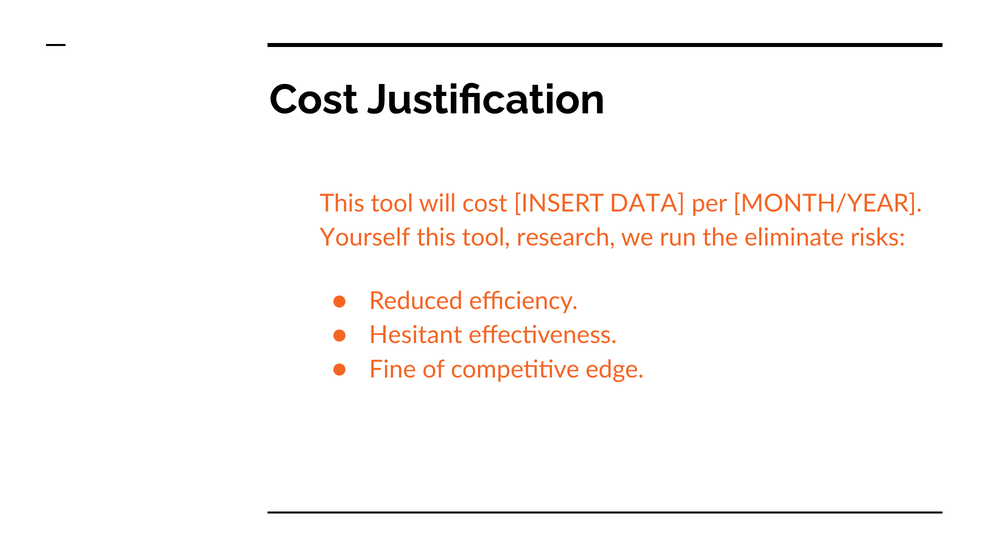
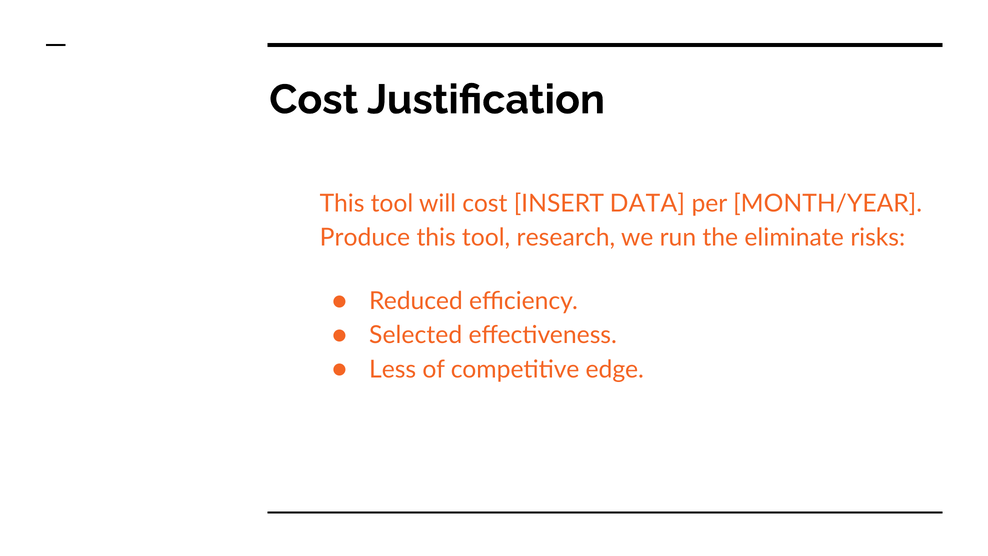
Yourself: Yourself -> Produce
Hesitant: Hesitant -> Selected
Fine: Fine -> Less
